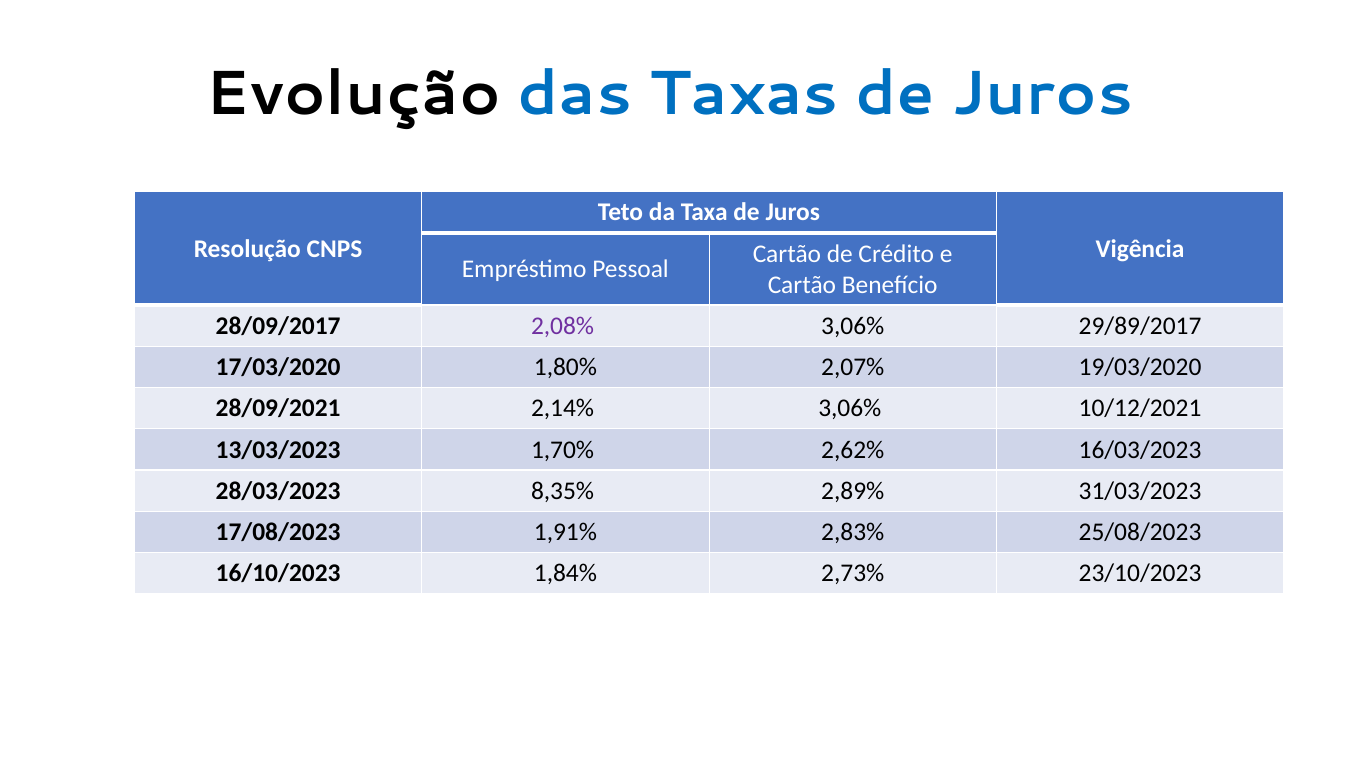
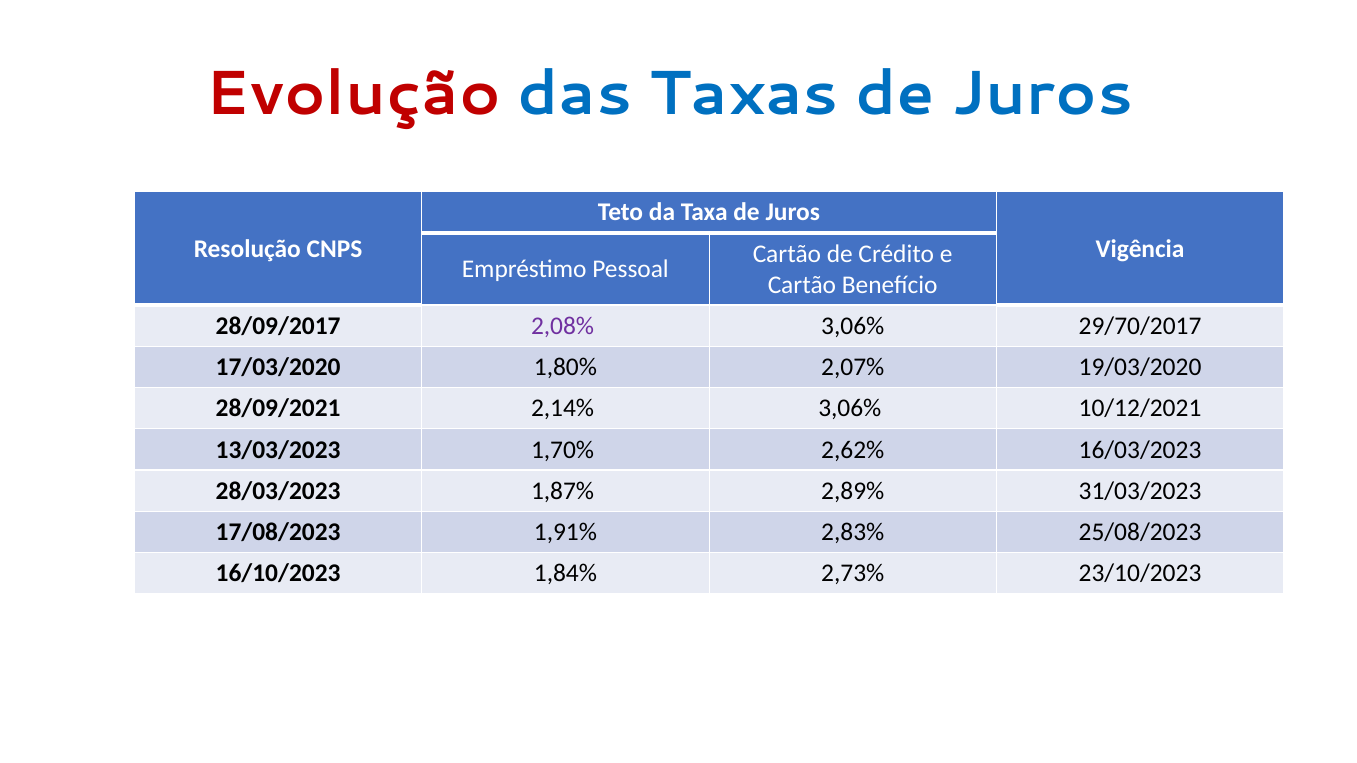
Evolução colour: black -> red
29/89/2017: 29/89/2017 -> 29/70/2017
8,35%: 8,35% -> 1,87%
